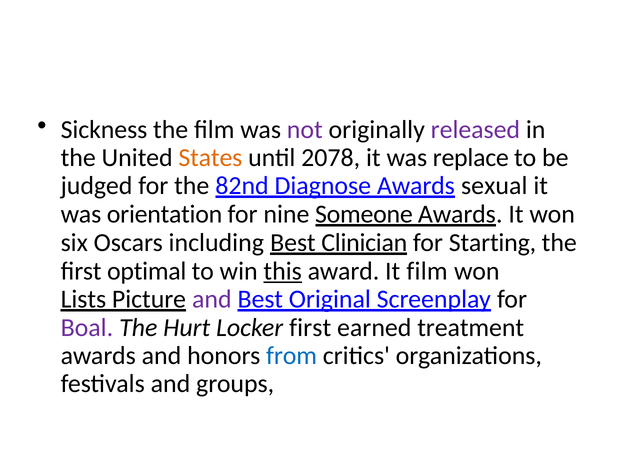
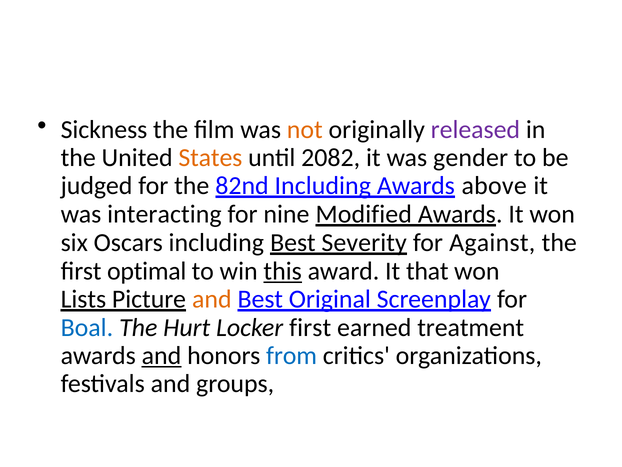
not colour: purple -> orange
2078: 2078 -> 2082
replace: replace -> gender
82nd Diagnose: Diagnose -> Including
sexual: sexual -> above
orientation: orientation -> interacting
Someone: Someone -> Modified
Clinician: Clinician -> Severity
Starting: Starting -> Against
It film: film -> that
and at (212, 299) colour: purple -> orange
Boal colour: purple -> blue
and at (162, 355) underline: none -> present
